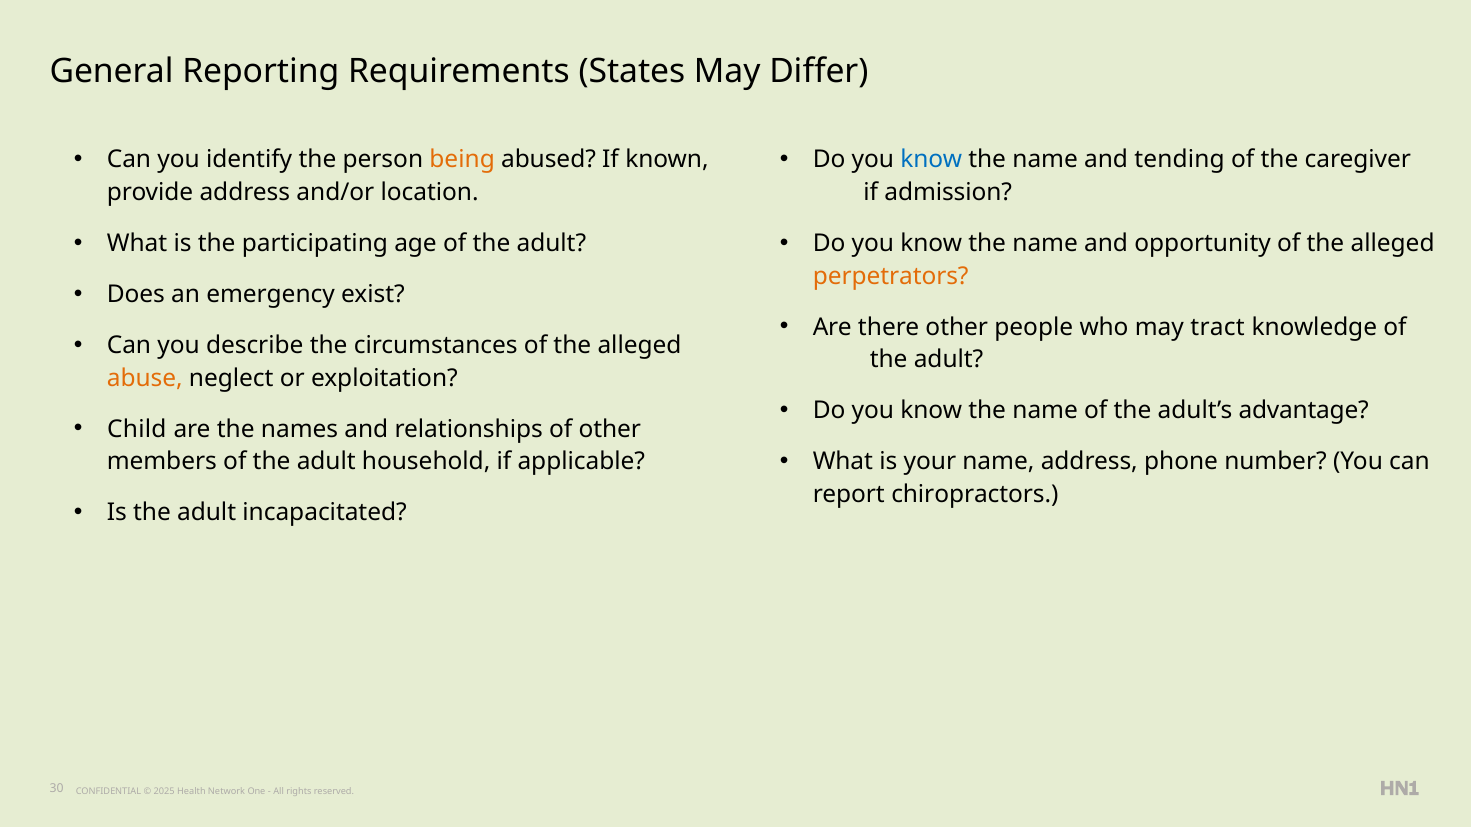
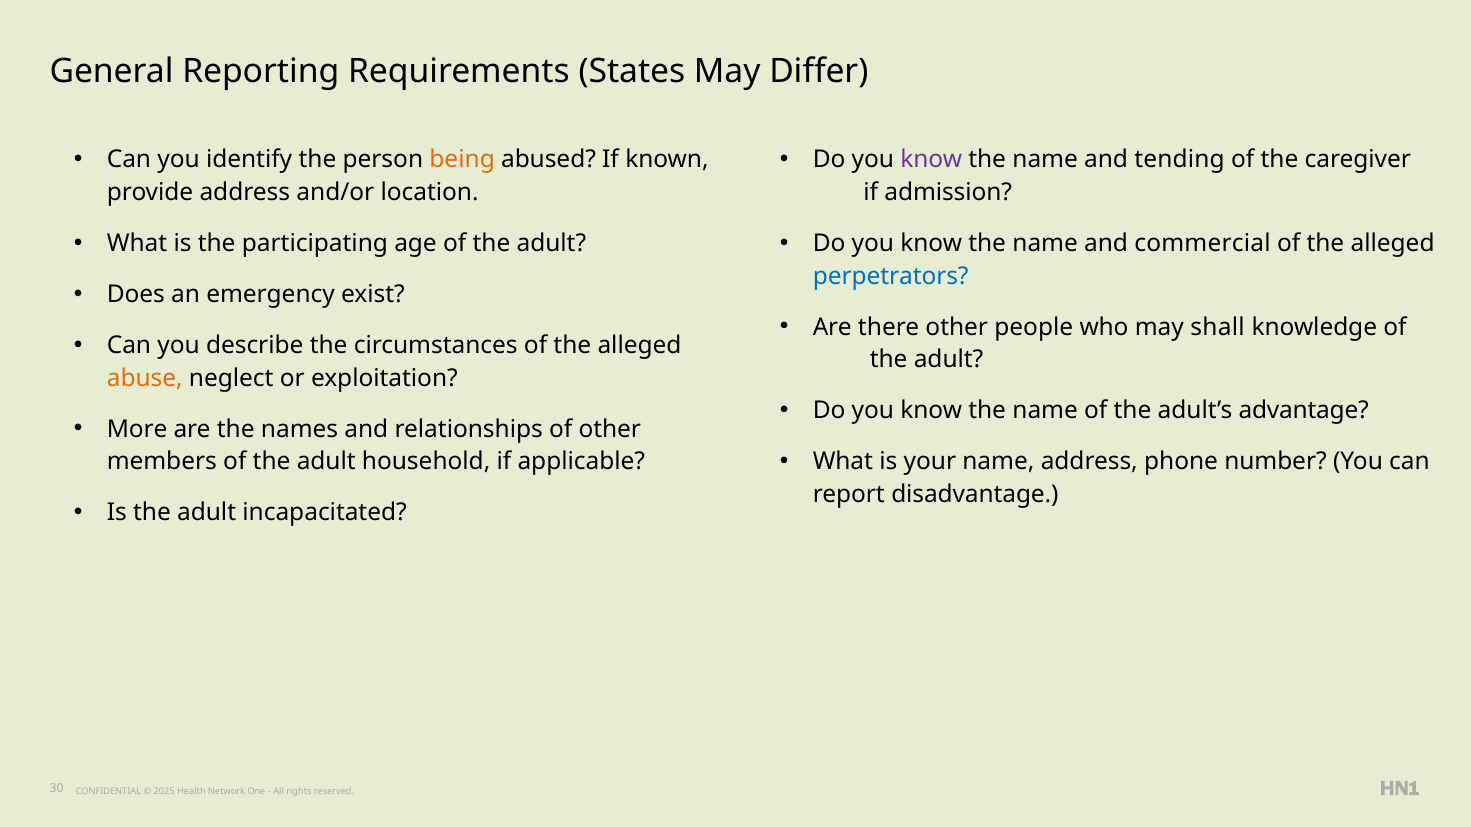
know at (931, 160) colour: blue -> purple
opportunity: opportunity -> commercial
perpetrators colour: orange -> blue
tract: tract -> shall
Child: Child -> More
chiropractors: chiropractors -> disadvantage
